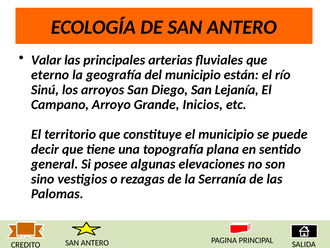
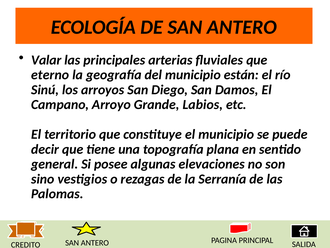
Lejanía: Lejanía -> Damos
Inicios: Inicios -> Labios
